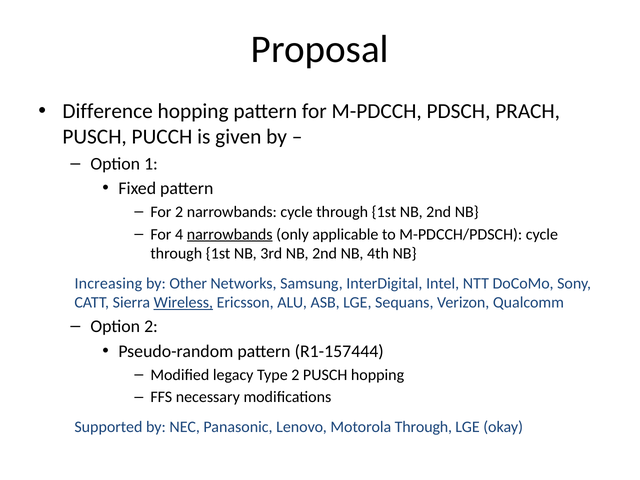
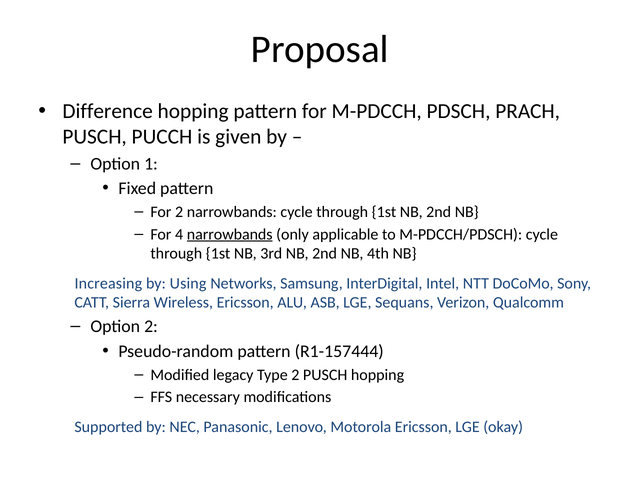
Other: Other -> Using
Wireless underline: present -> none
Motorola Through: Through -> Ericsson
